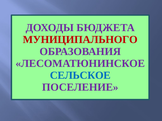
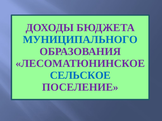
МУНИЦИПАЛЬНОГО colour: red -> blue
